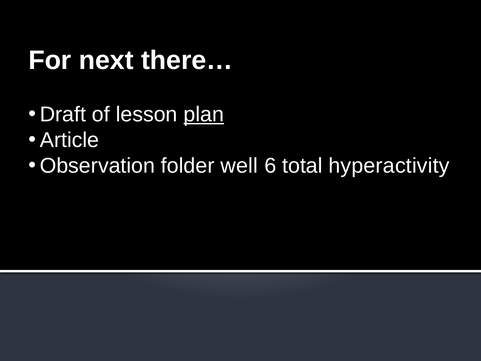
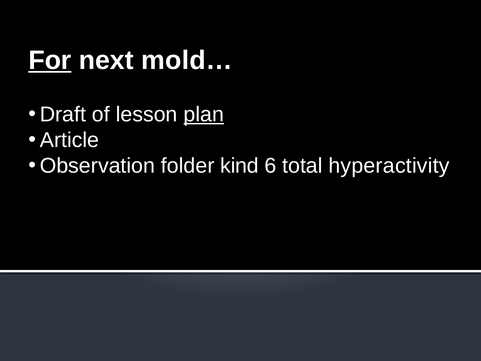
For underline: none -> present
there…: there… -> mold…
well: well -> kind
